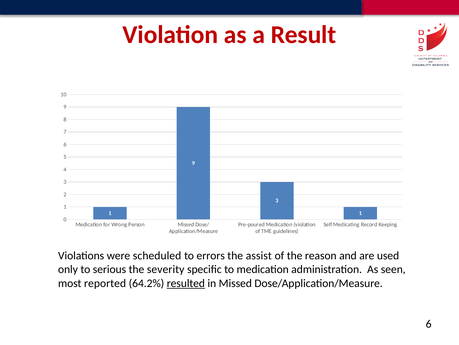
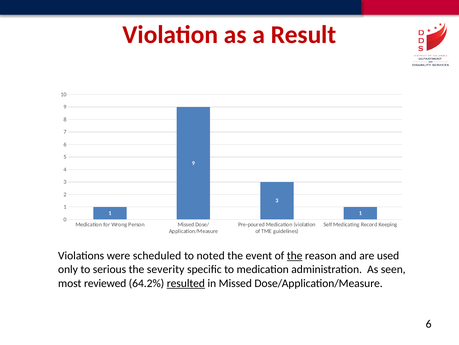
errors: errors -> noted
assist: assist -> event
the at (295, 255) underline: none -> present
reported: reported -> reviewed
